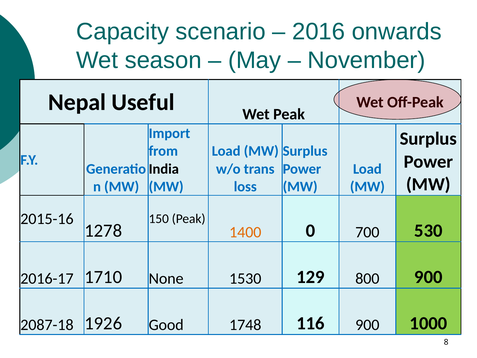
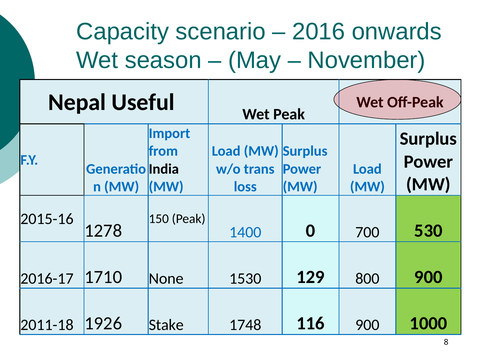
1400 colour: orange -> blue
2087-18: 2087-18 -> 2011-18
Good: Good -> Stake
